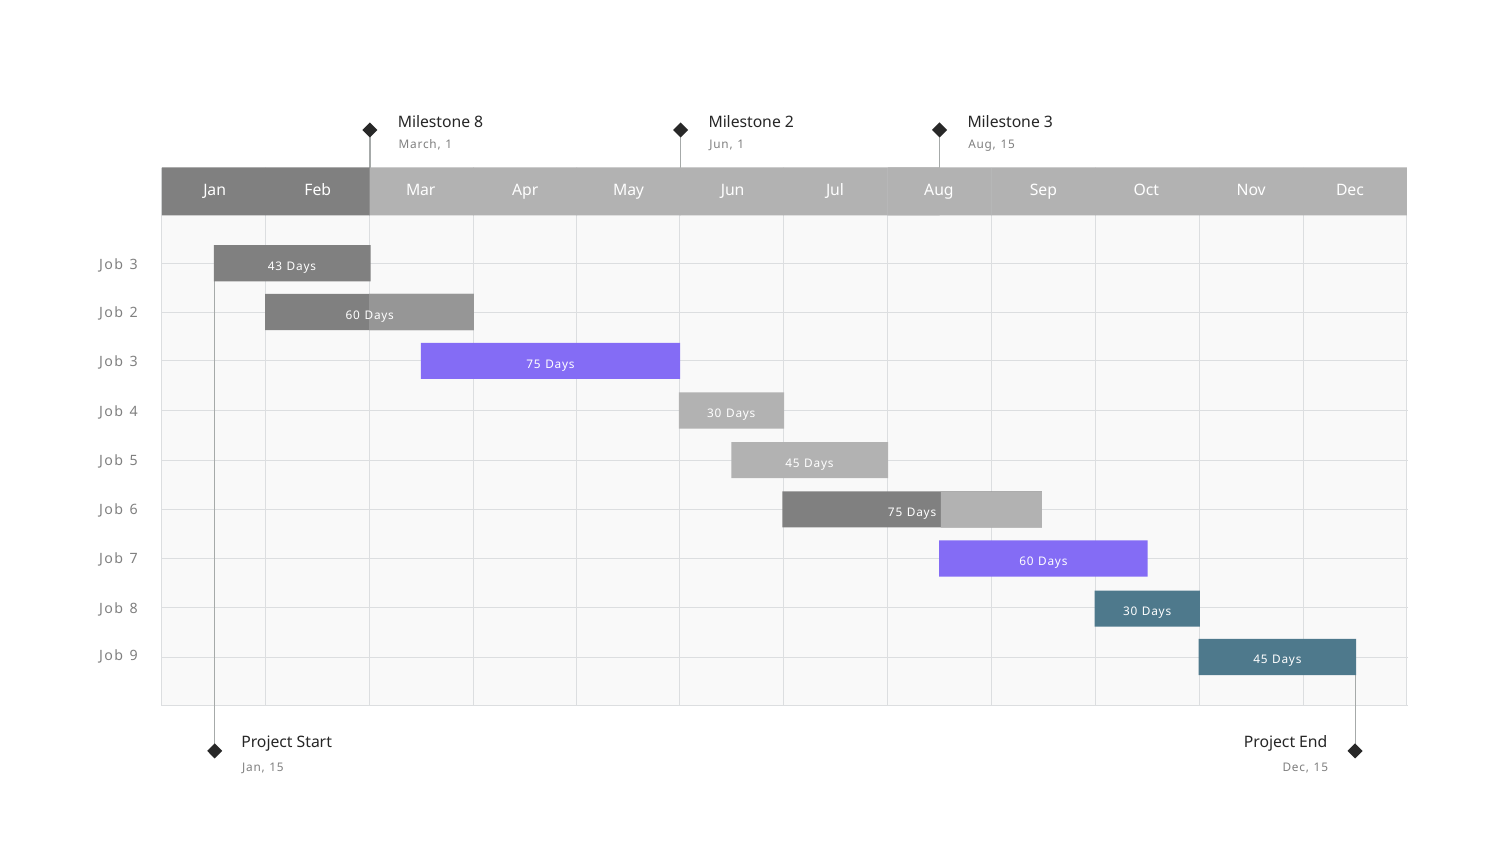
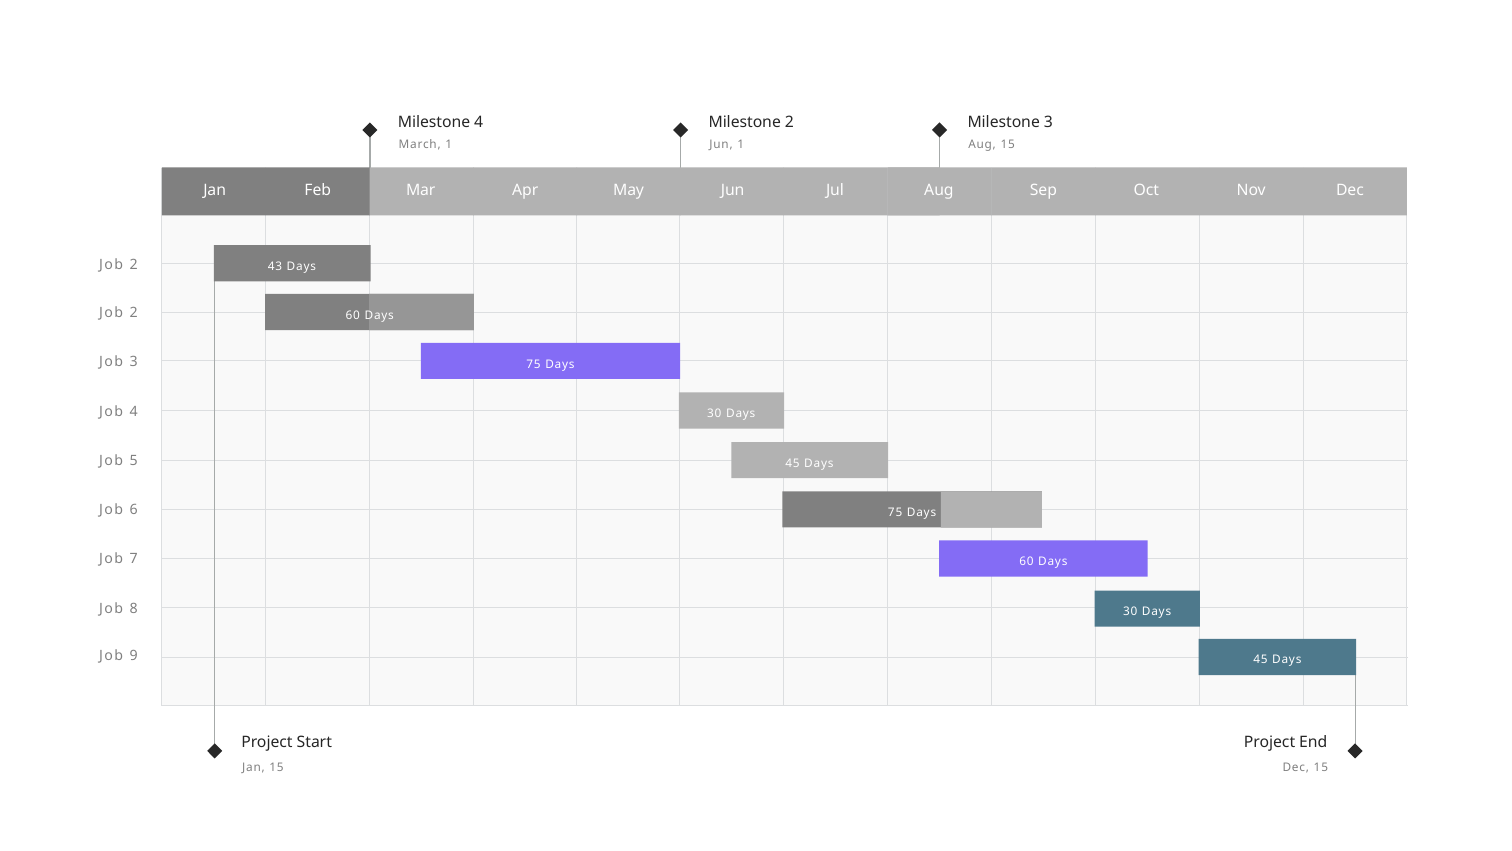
Milestone 8: 8 -> 4
3 at (134, 264): 3 -> 2
